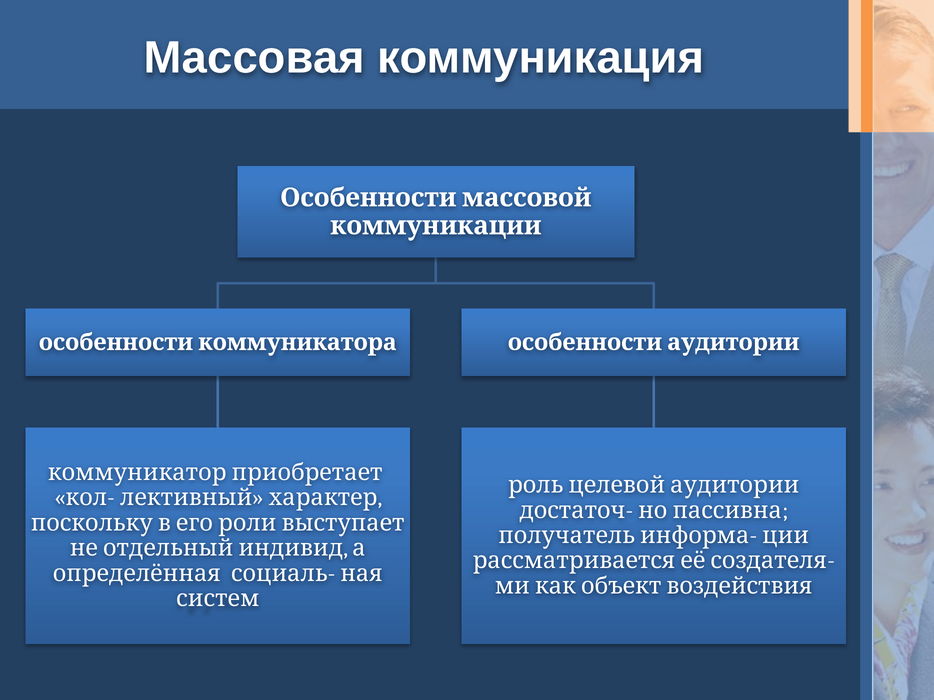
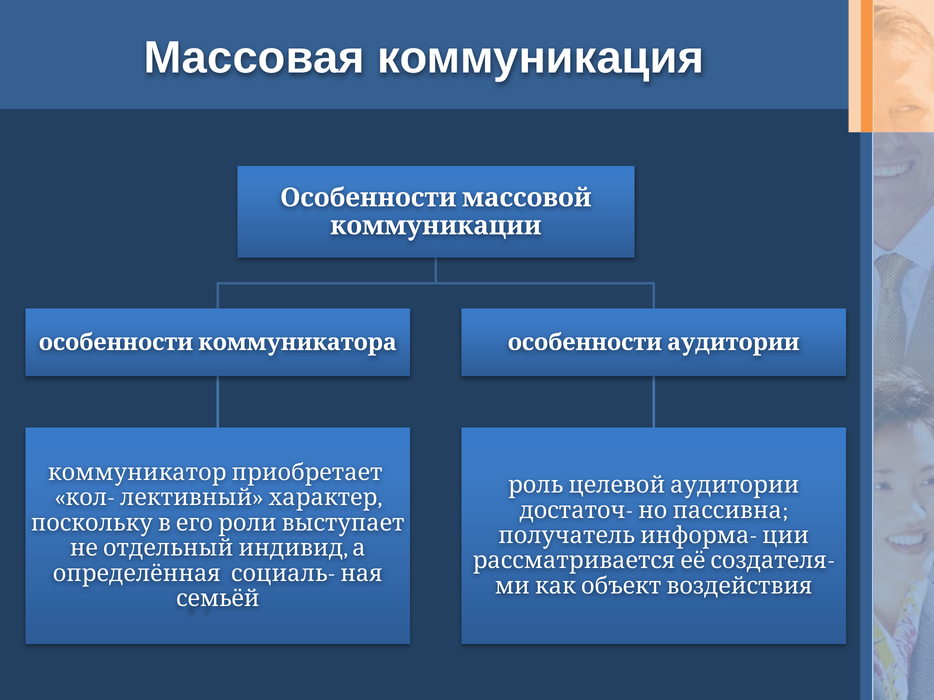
систем: систем -> семьёй
